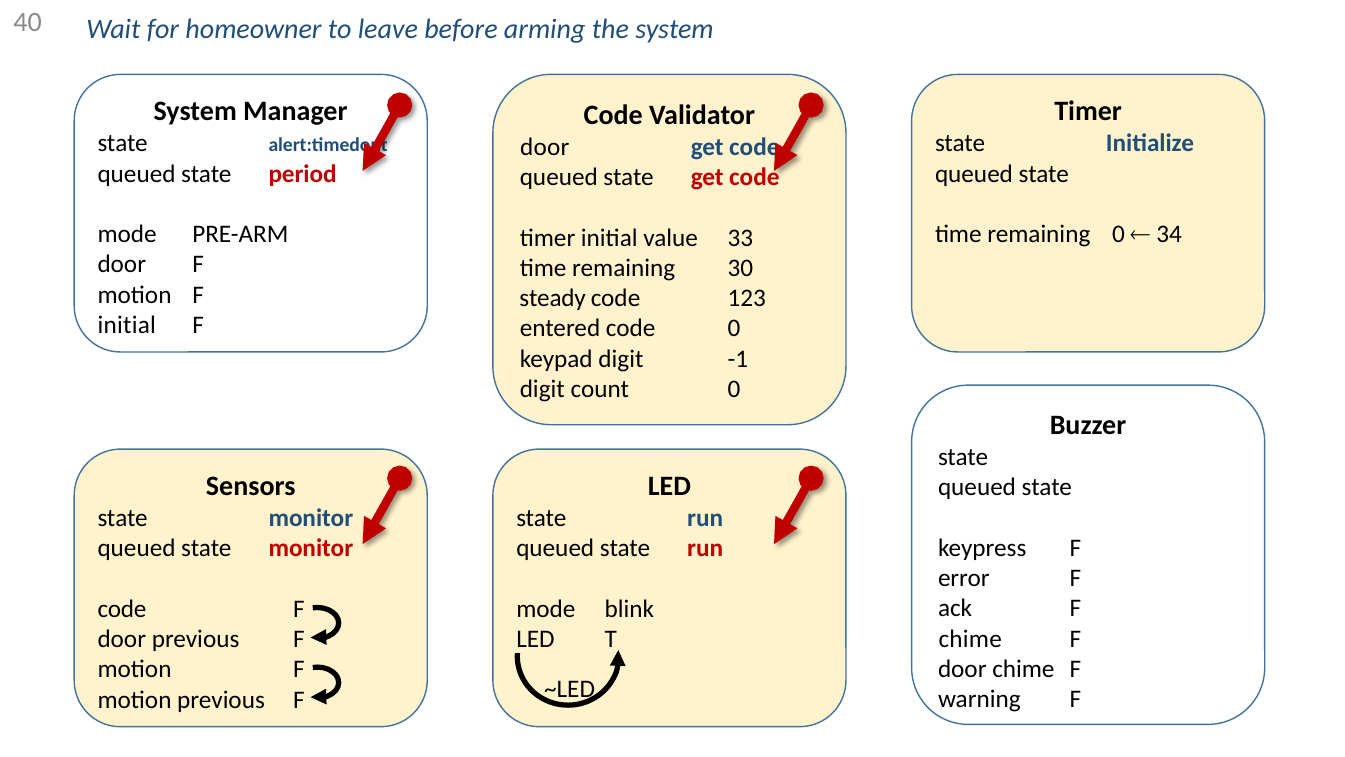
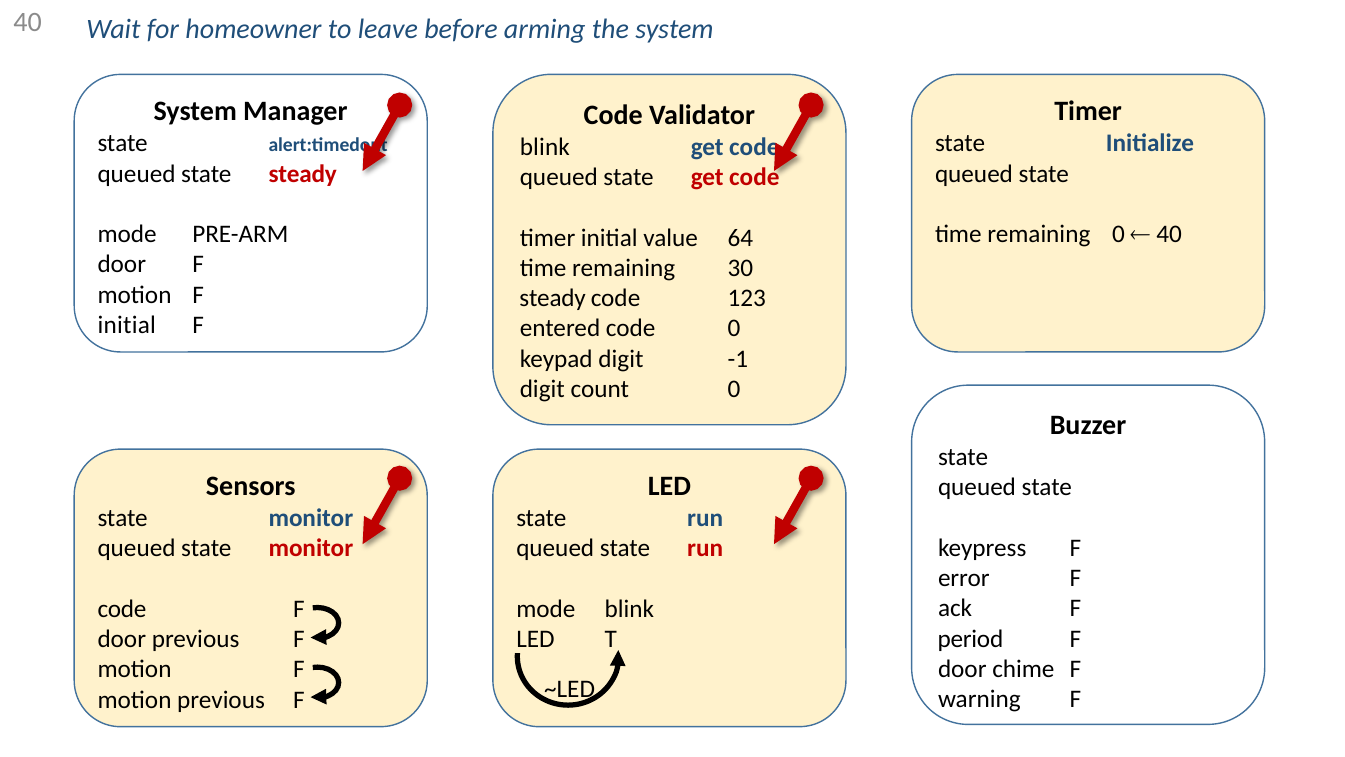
door at (545, 147): door -> blink
state period: period -> steady
34 at (1169, 234): 34 -> 40
33: 33 -> 64
chime at (970, 639): chime -> period
